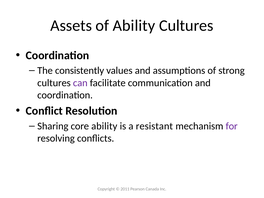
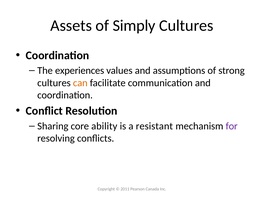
of Ability: Ability -> Simply
consistently: consistently -> experiences
can colour: purple -> orange
